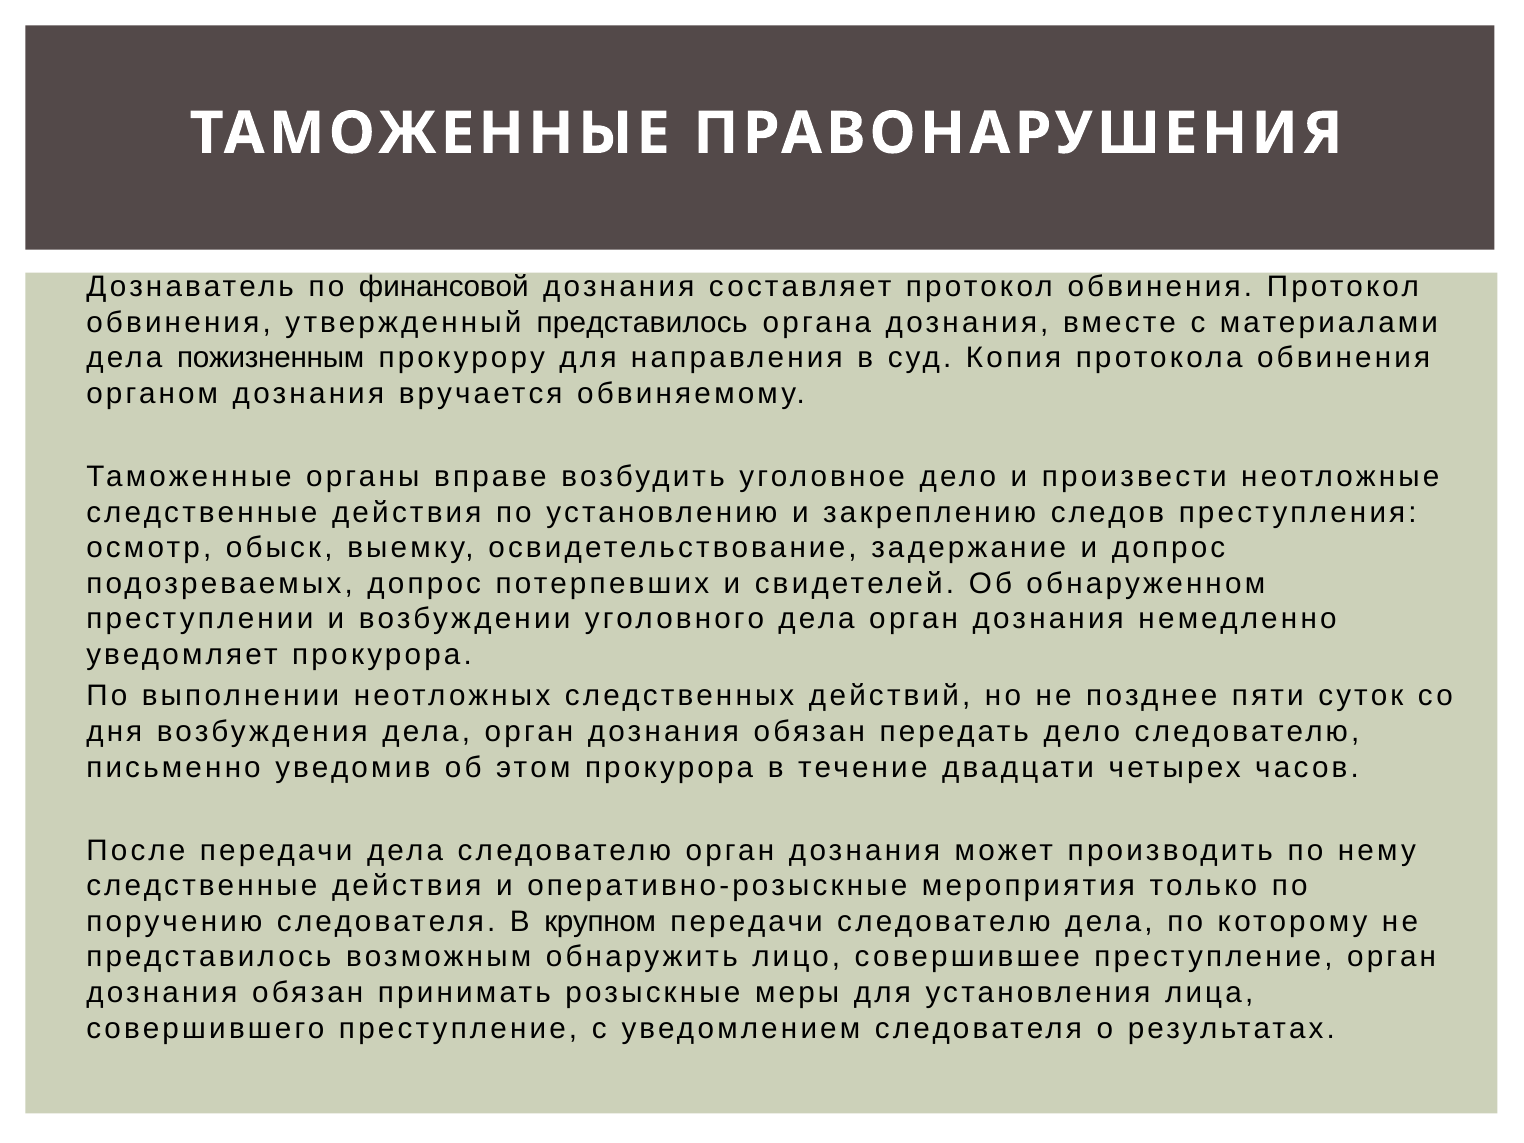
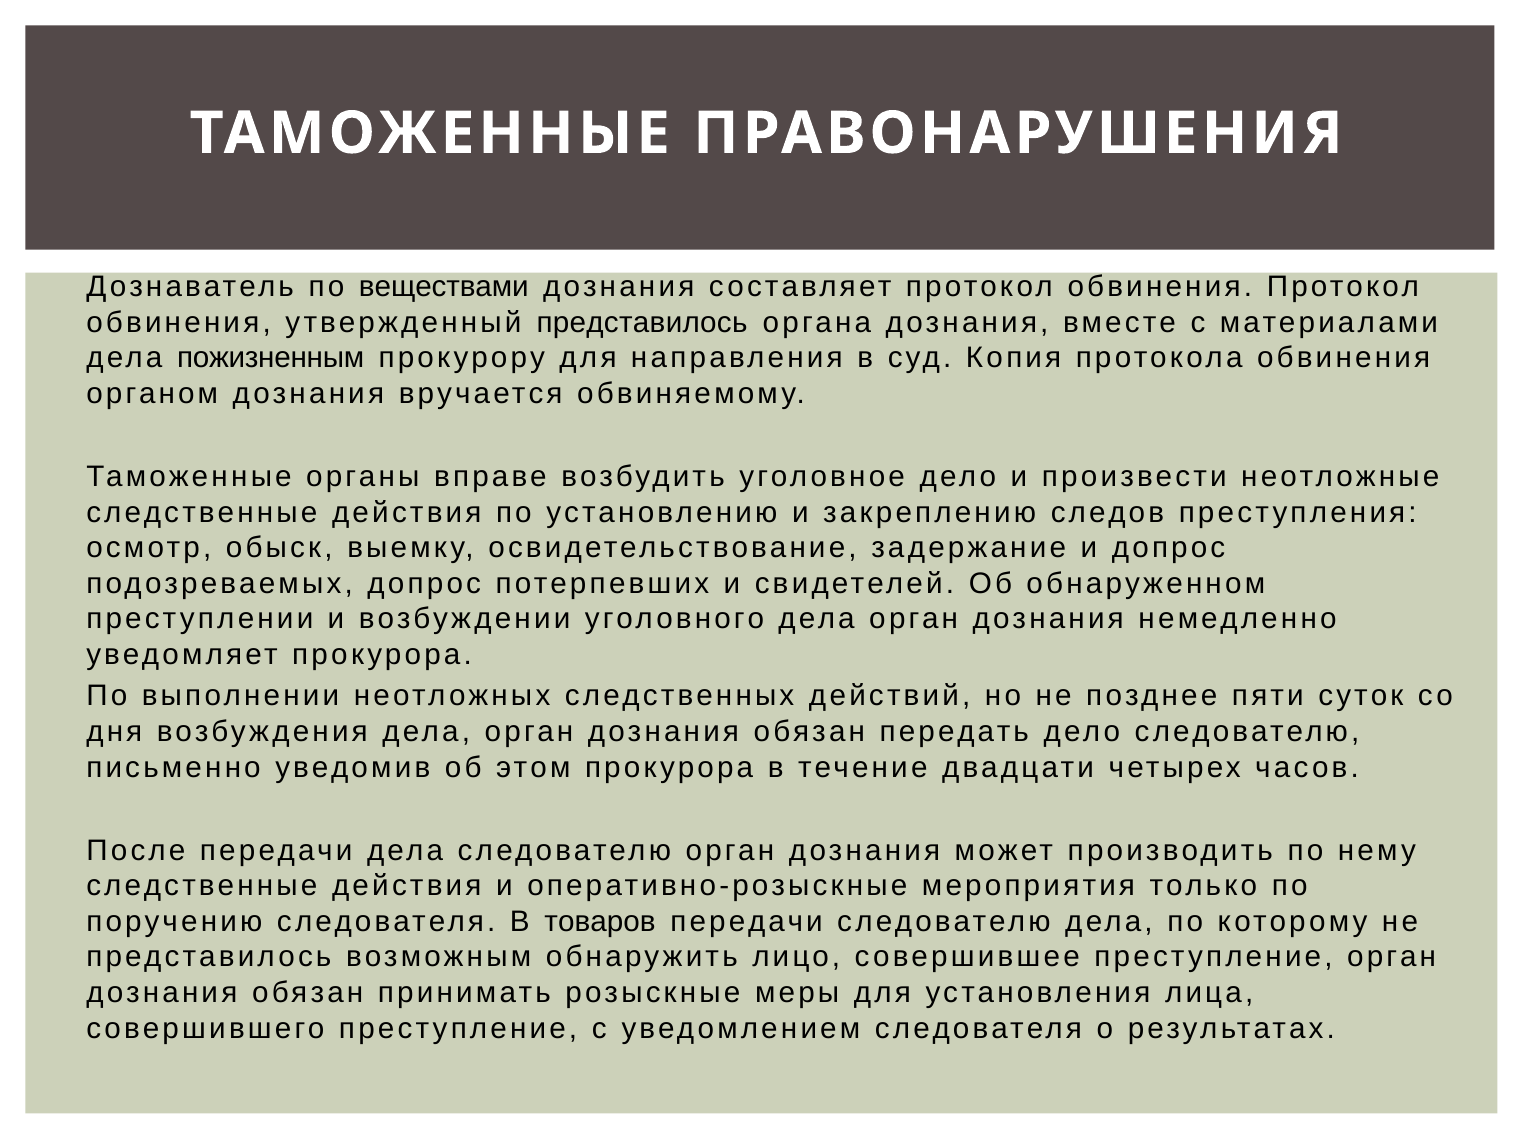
финансовой: финансовой -> веществами
крупном: крупном -> товаров
